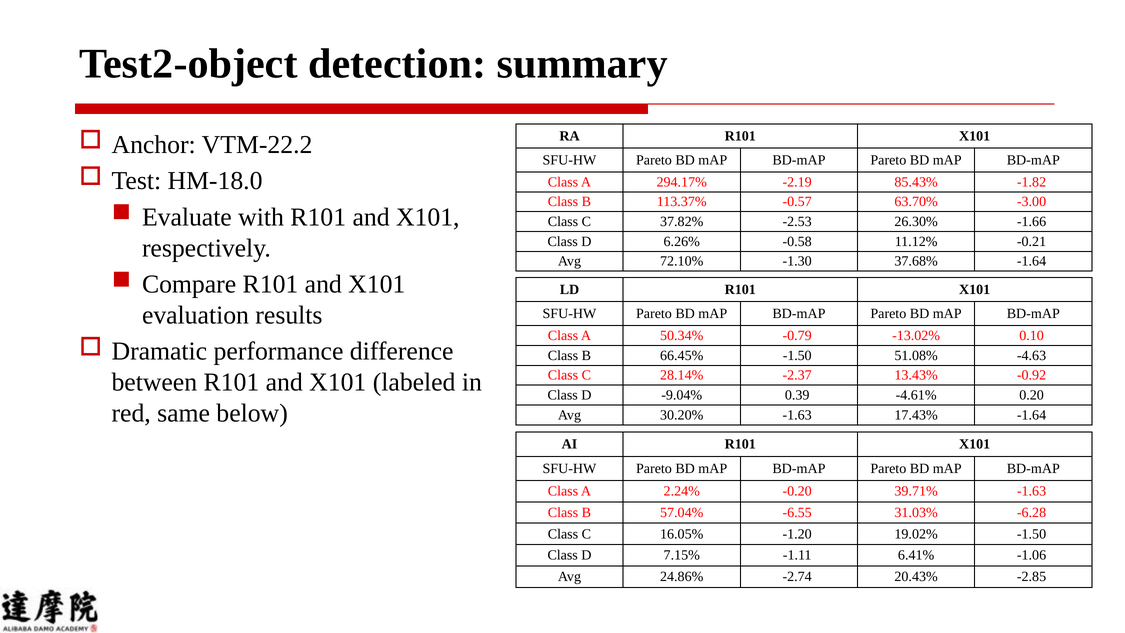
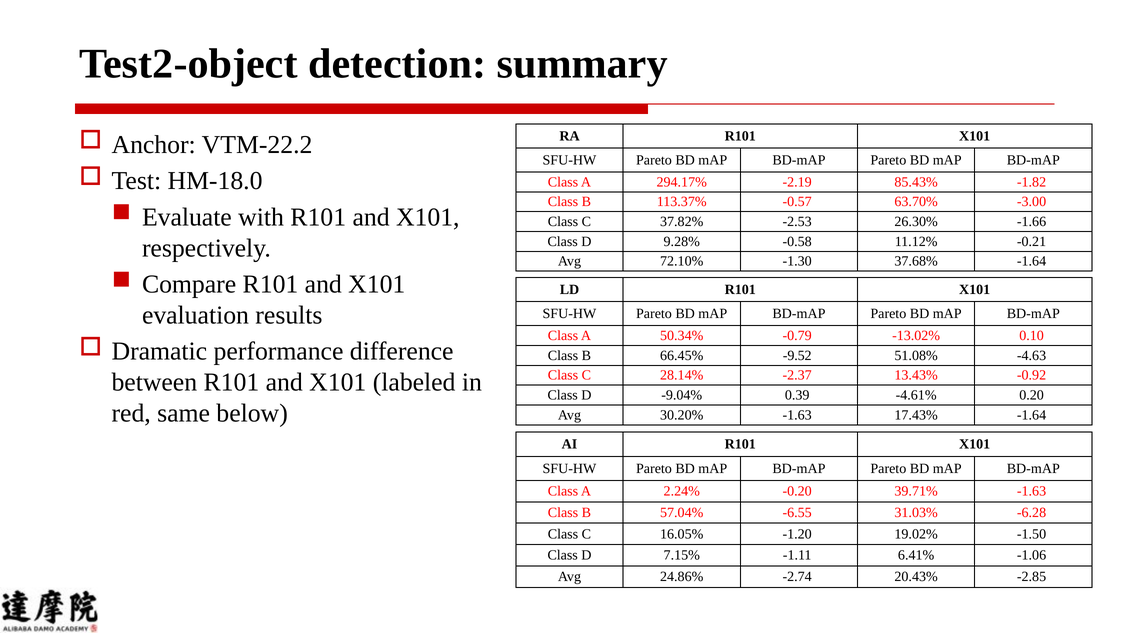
6.26%: 6.26% -> 9.28%
66.45% -1.50: -1.50 -> -9.52
